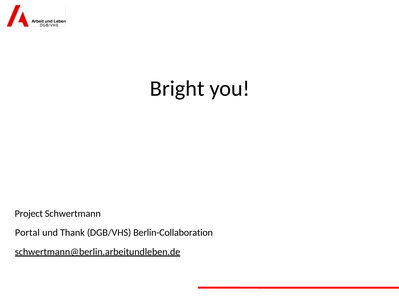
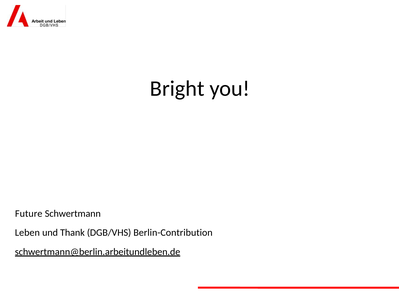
Project: Project -> Future
Portal: Portal -> Leben
Berlin-Collaboration: Berlin-Collaboration -> Berlin-Contribution
